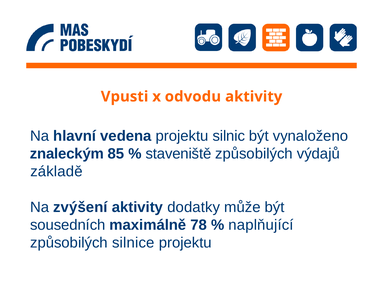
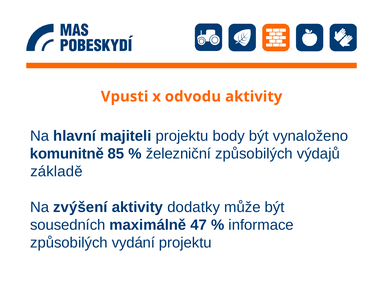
vedena: vedena -> majiteli
silnic: silnic -> body
znaleckým: znaleckým -> komunitně
staveniště: staveniště -> železniční
78: 78 -> 47
naplňující: naplňující -> informace
silnice: silnice -> vydání
